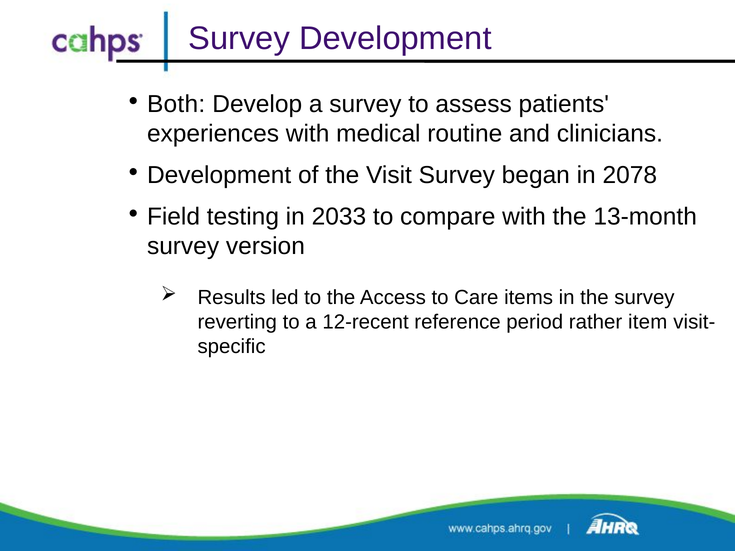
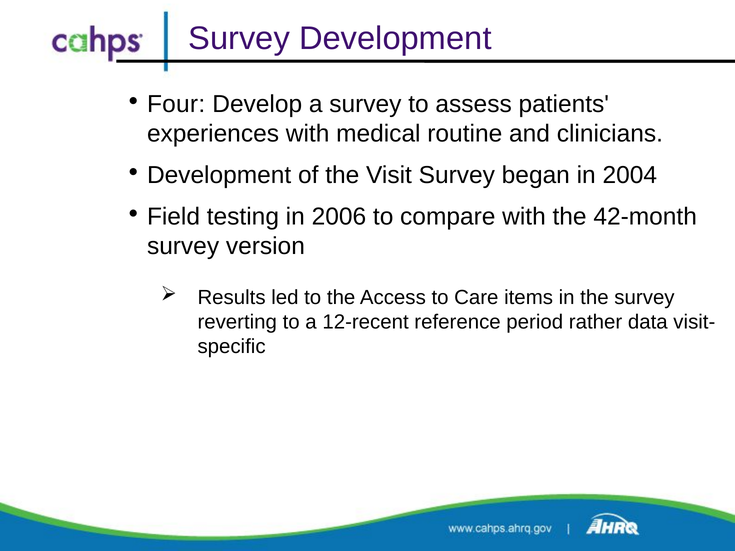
Both: Both -> Four
2078: 2078 -> 2004
2033: 2033 -> 2006
13-month: 13-month -> 42-month
item: item -> data
